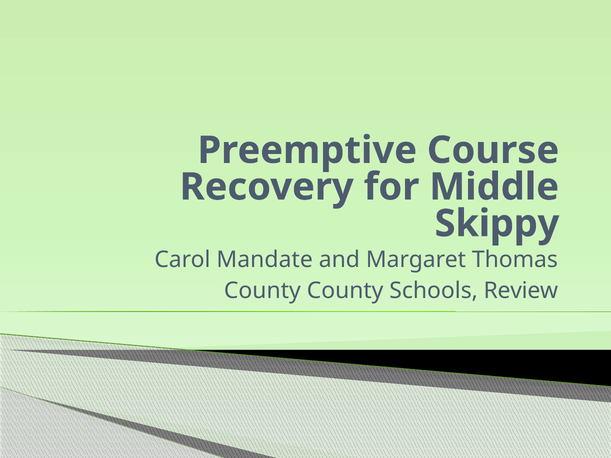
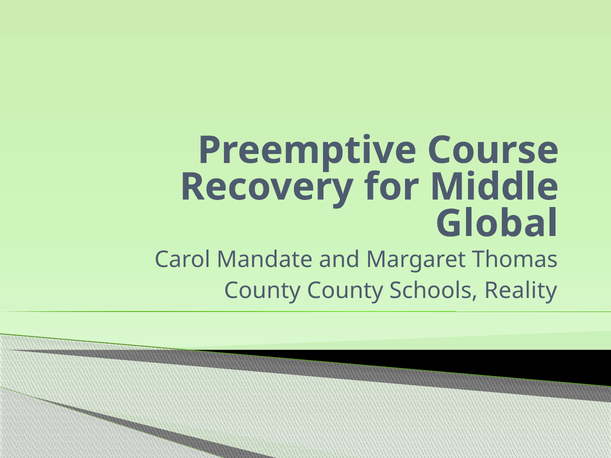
Skippy: Skippy -> Global
Review: Review -> Reality
